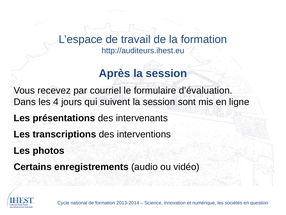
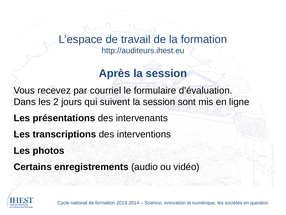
4: 4 -> 2
